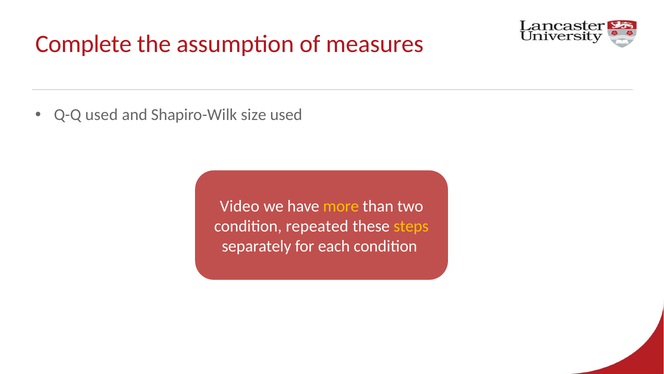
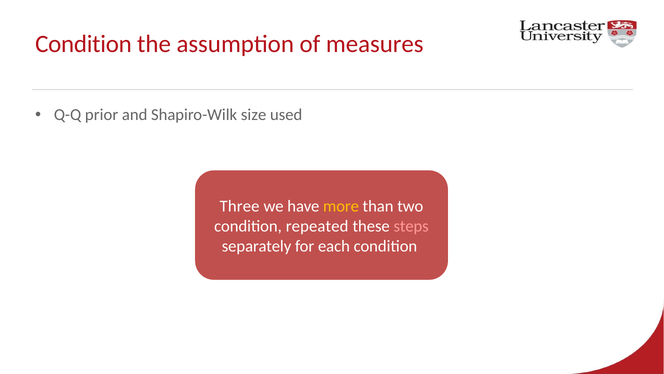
Complete at (83, 44): Complete -> Condition
Q-Q used: used -> prior
Video: Video -> Three
steps colour: yellow -> pink
